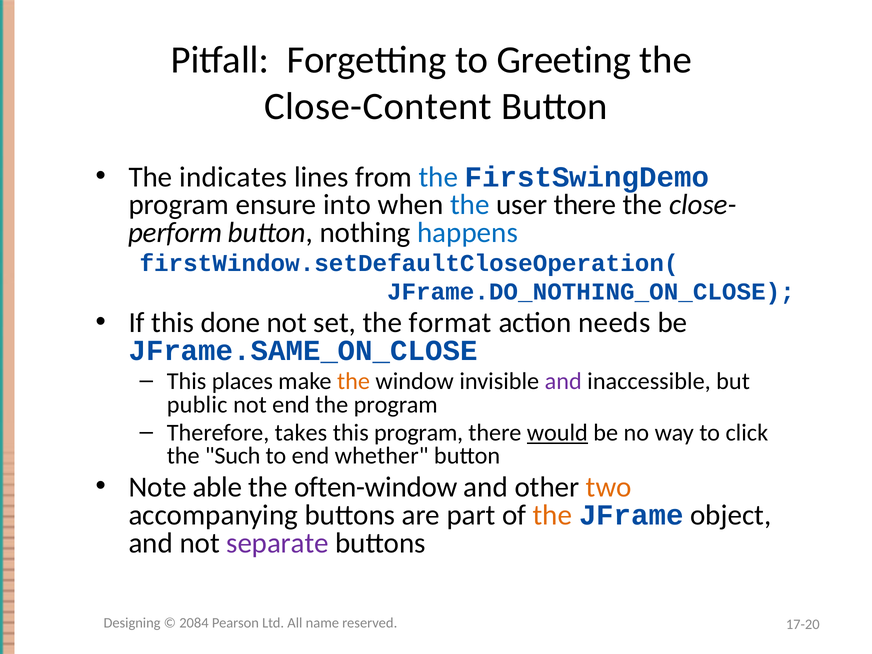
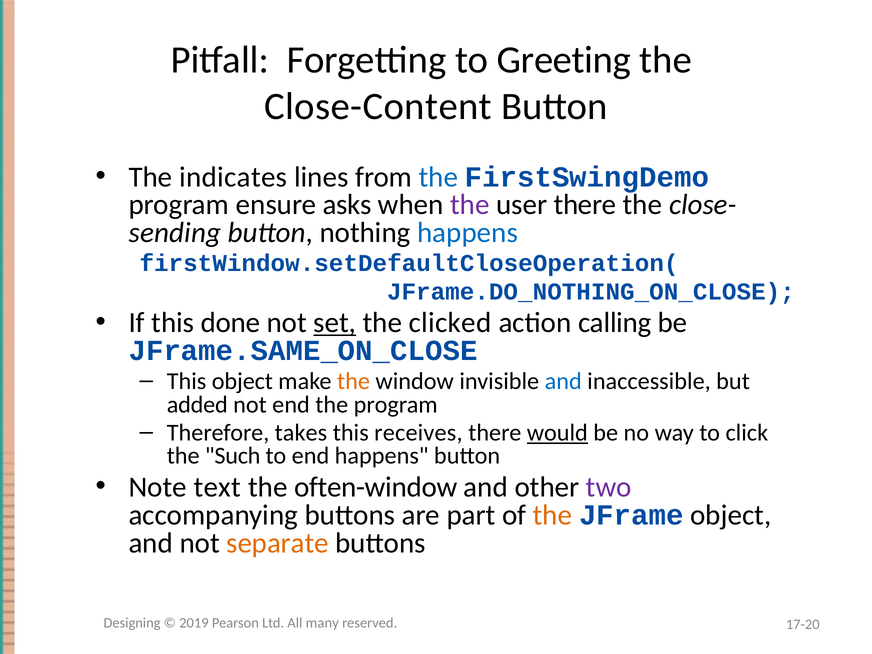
into: into -> asks
the at (470, 205) colour: blue -> purple
perform: perform -> sending
set underline: none -> present
format: format -> clicked
needs: needs -> calling
This places: places -> object
and at (563, 381) colour: purple -> blue
public: public -> added
this program: program -> receives
end whether: whether -> happens
able: able -> text
two colour: orange -> purple
separate colour: purple -> orange
2084: 2084 -> 2019
name: name -> many
